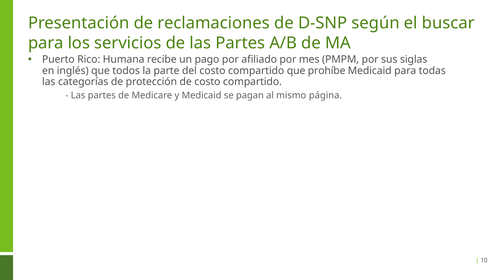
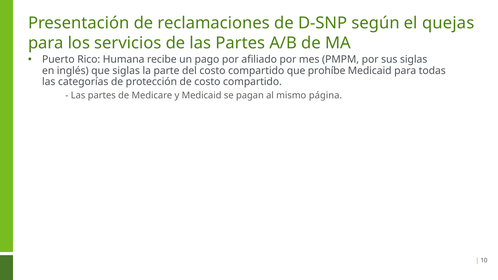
buscar: buscar -> quejas
que todos: todos -> siglas
